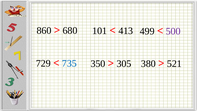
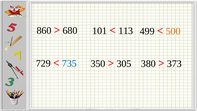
413: 413 -> 113
500 colour: purple -> orange
521: 521 -> 373
